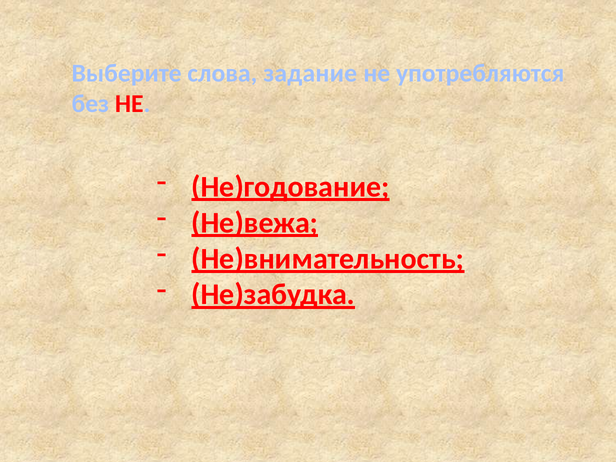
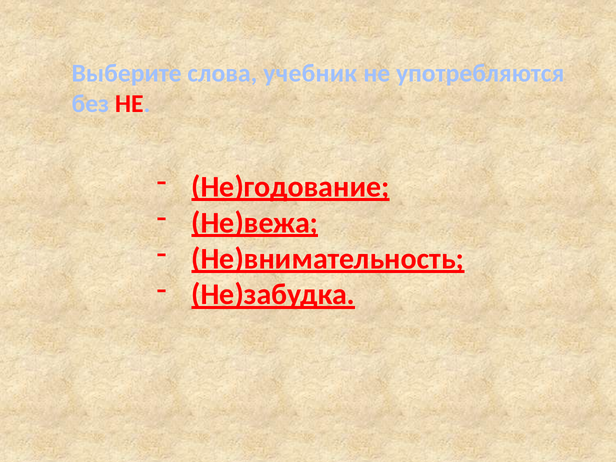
задание: задание -> учебник
